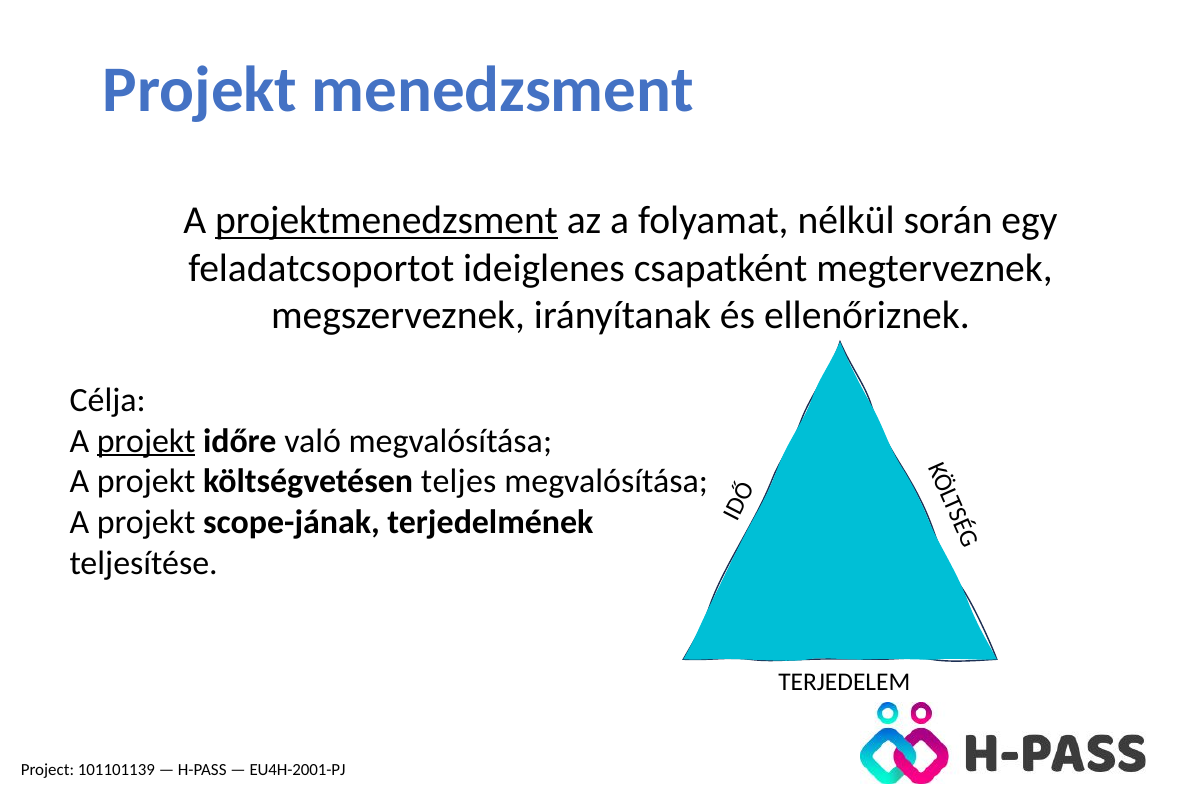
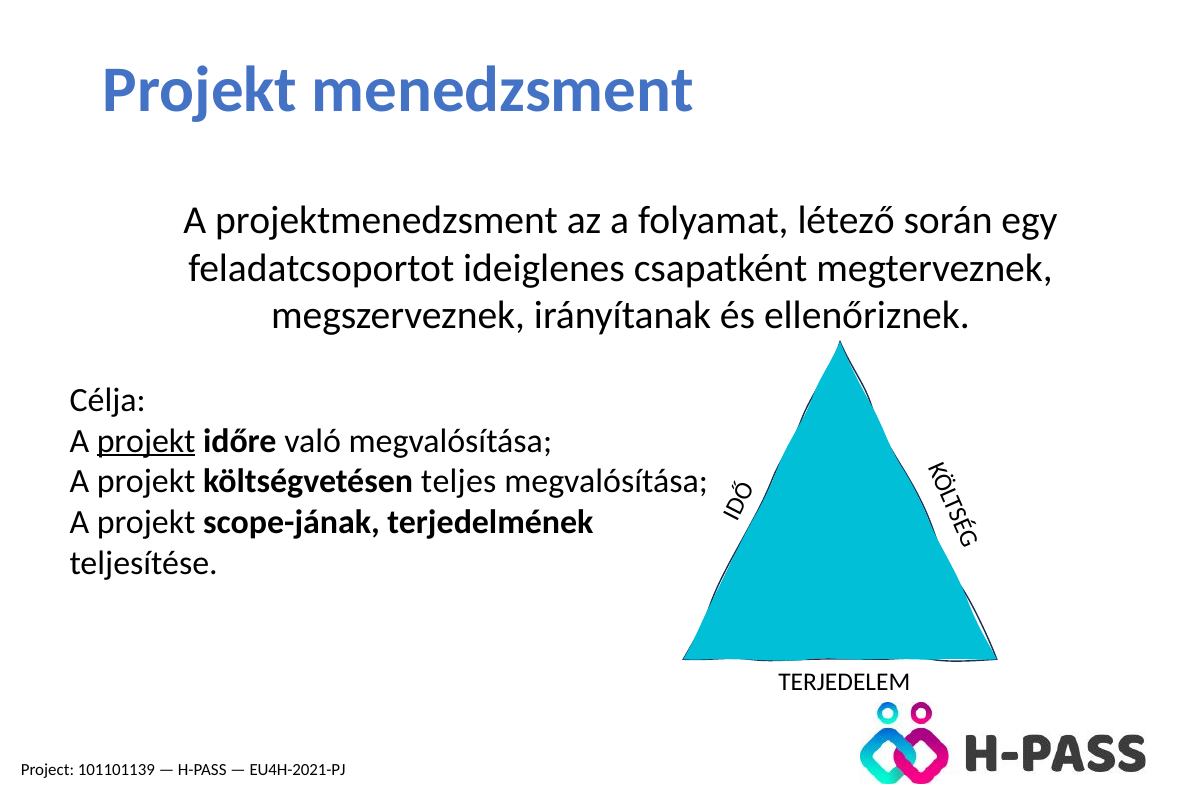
projektmenedzsment underline: present -> none
nélkül: nélkül -> létező
EU4H-2001-PJ: EU4H-2001-PJ -> EU4H-2021-PJ
